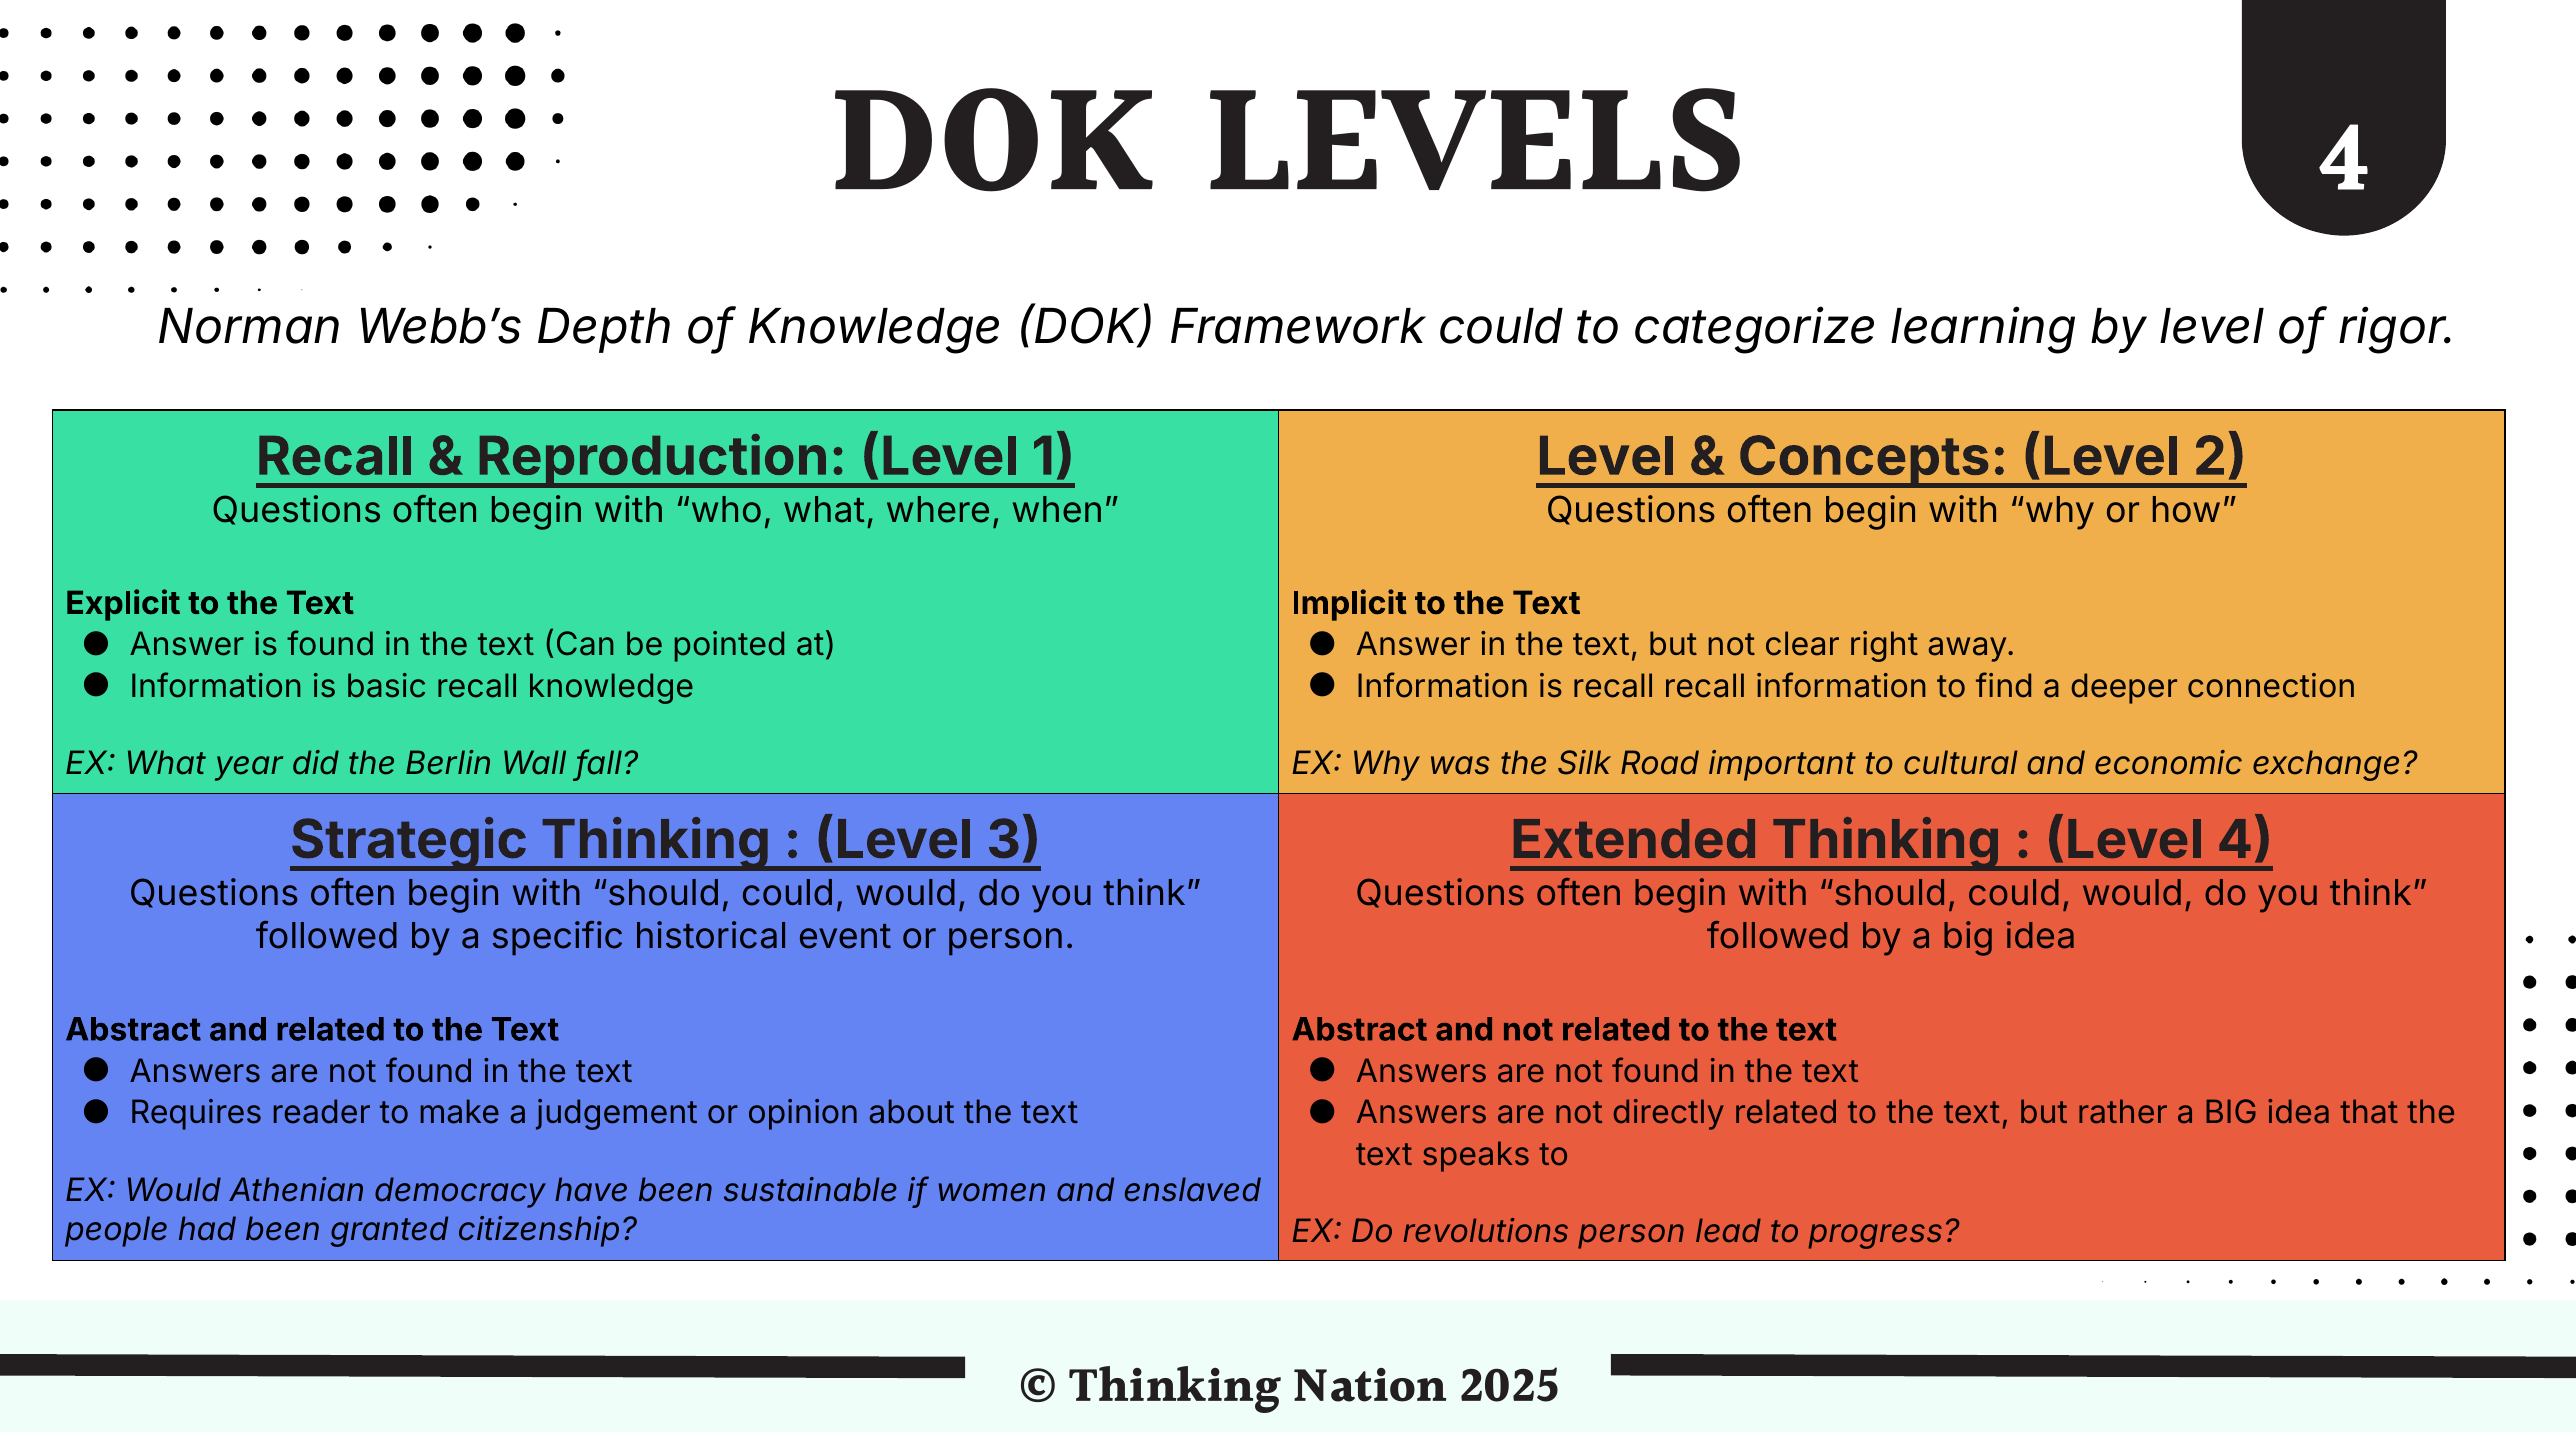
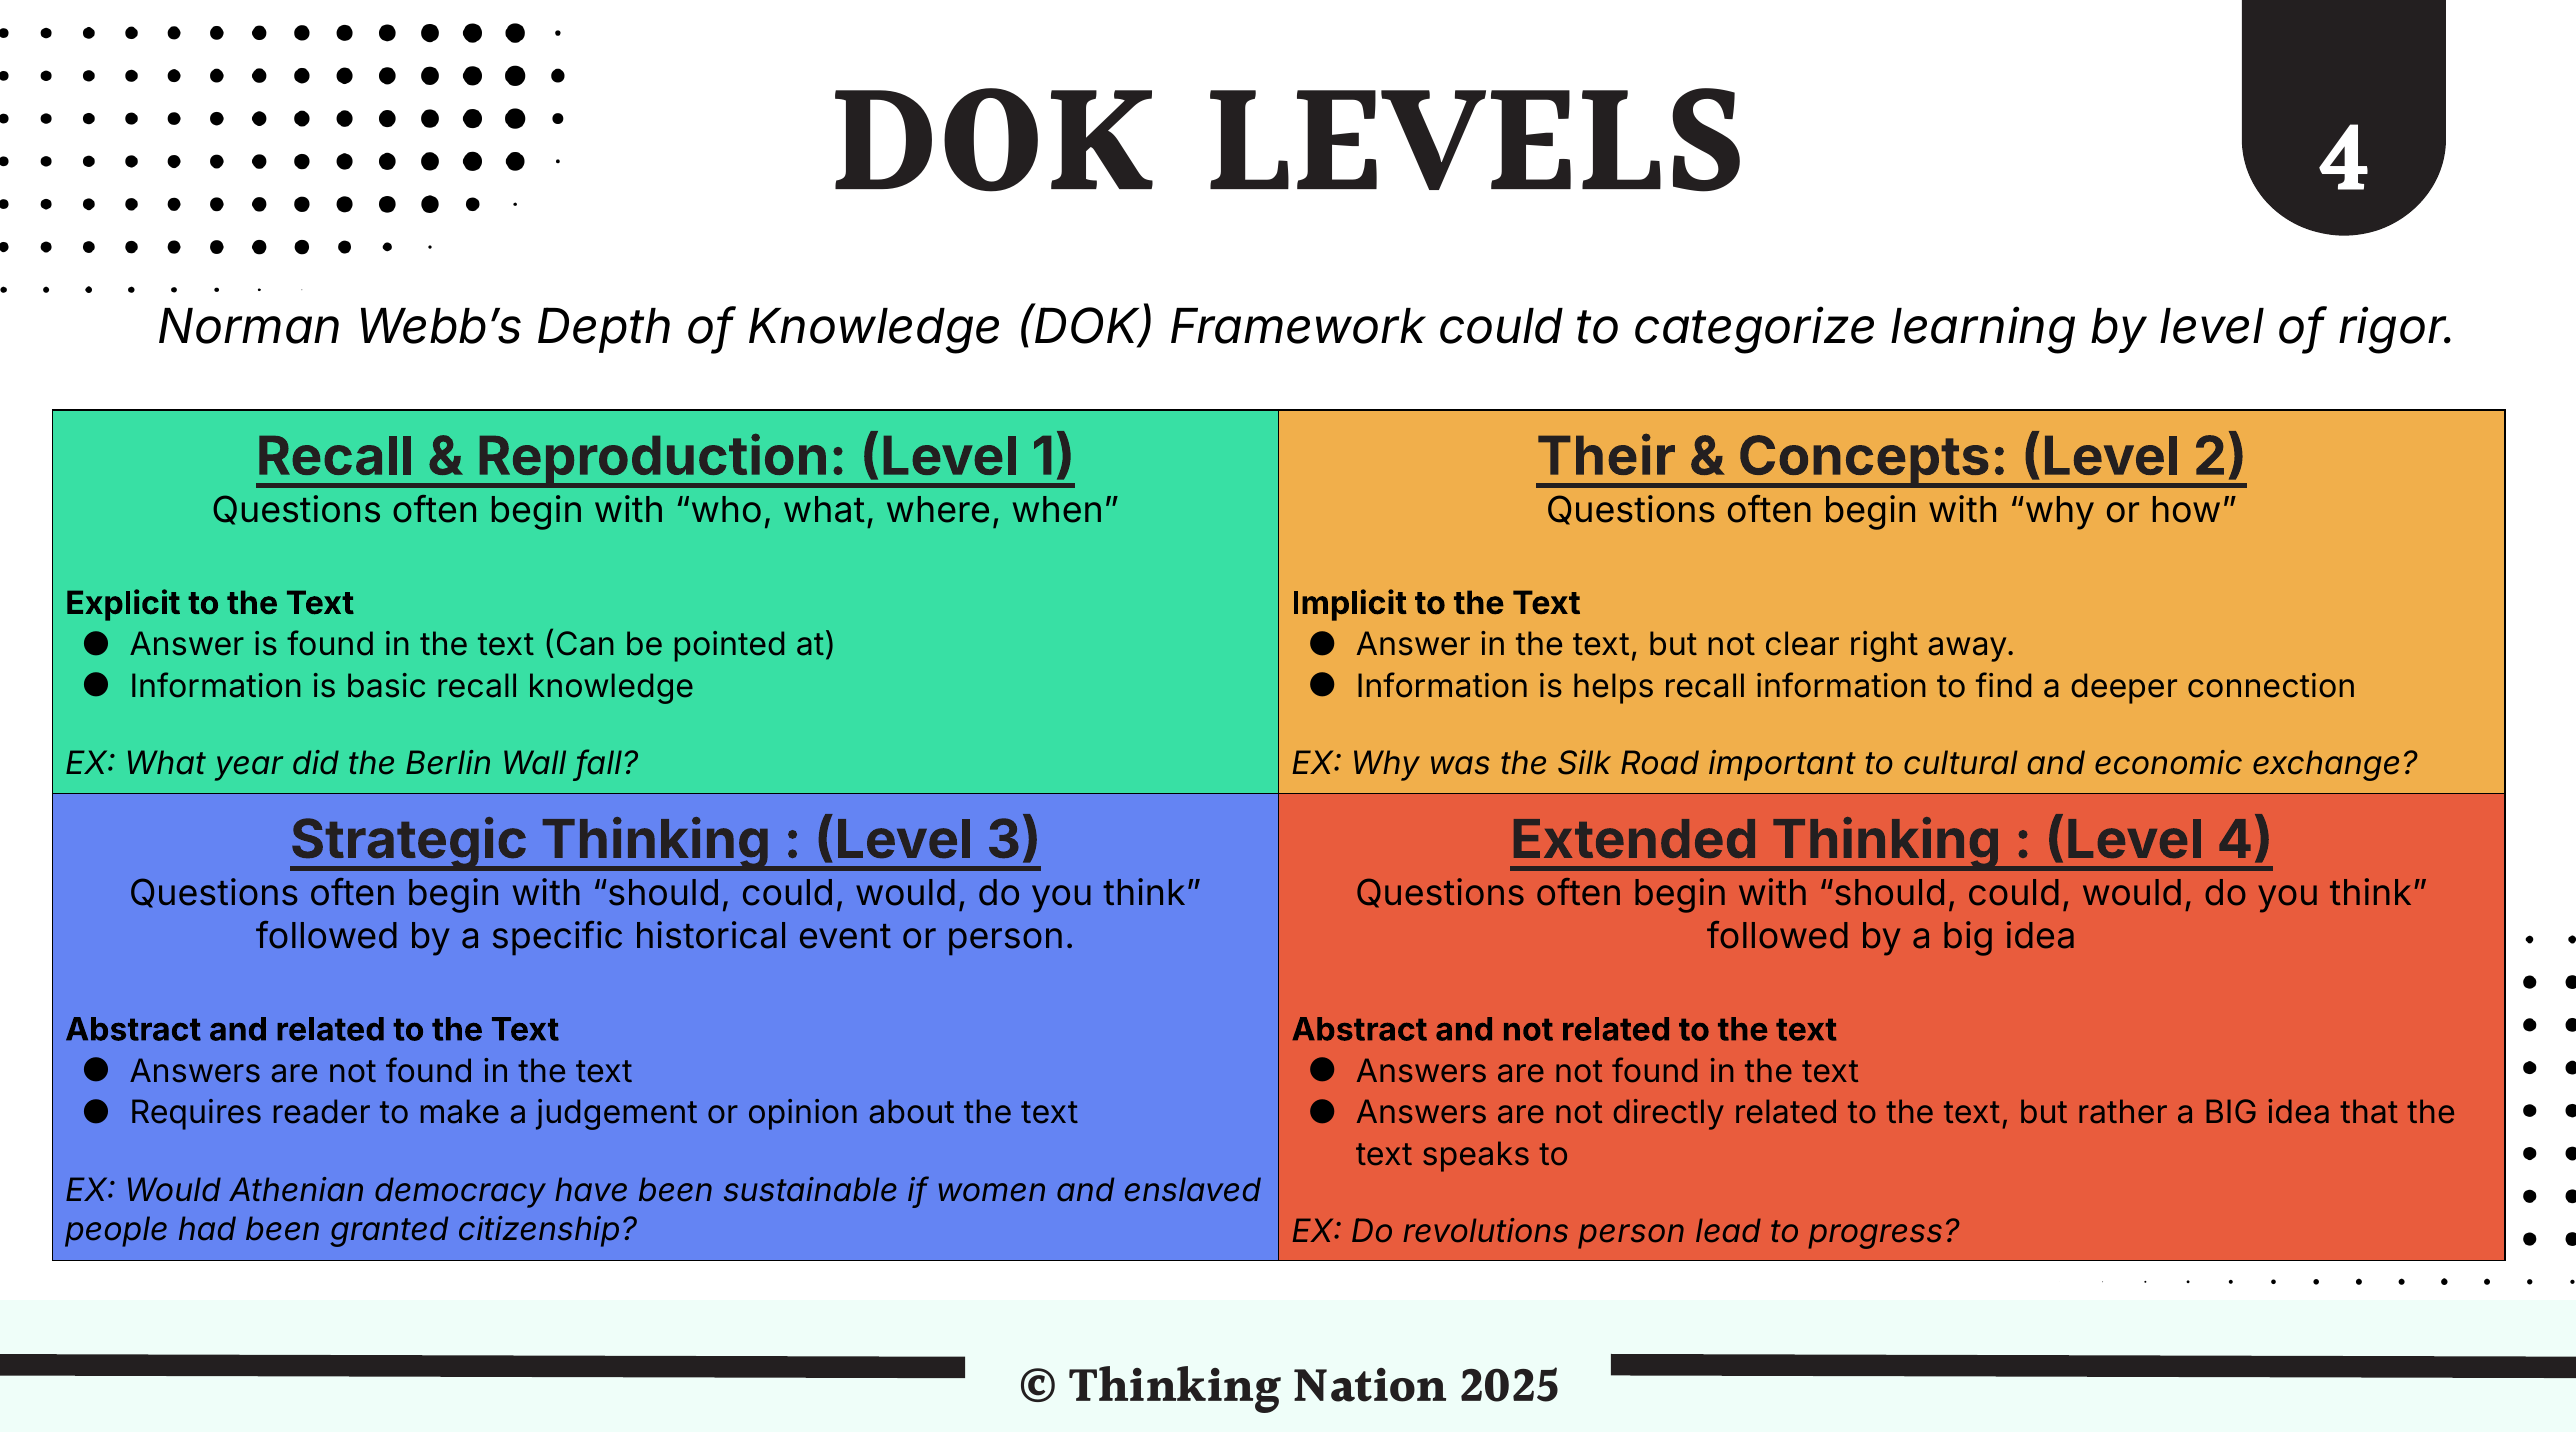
Level at (1606, 457): Level -> Their
is recall: recall -> helps
